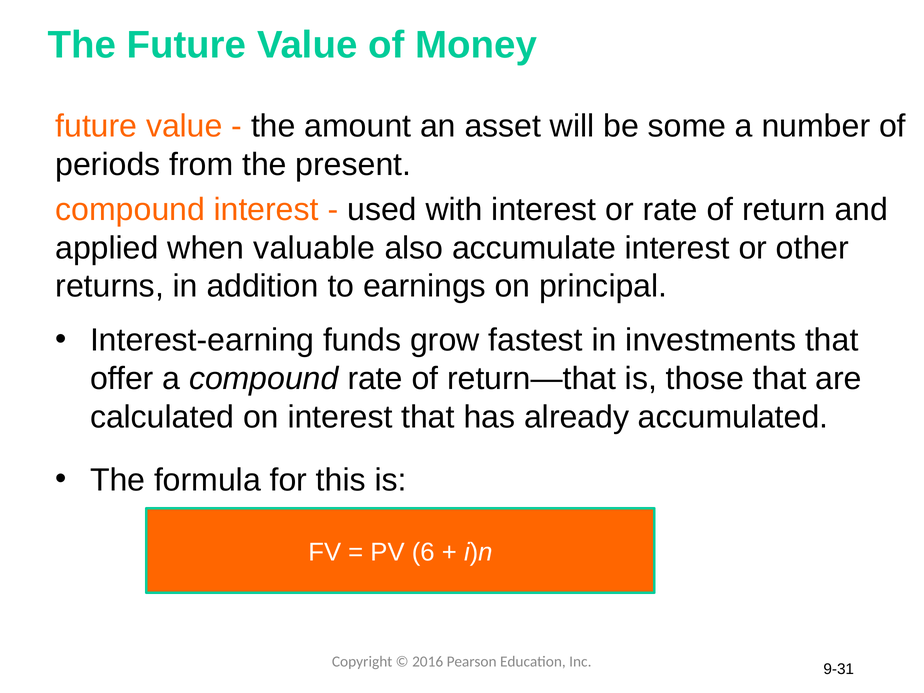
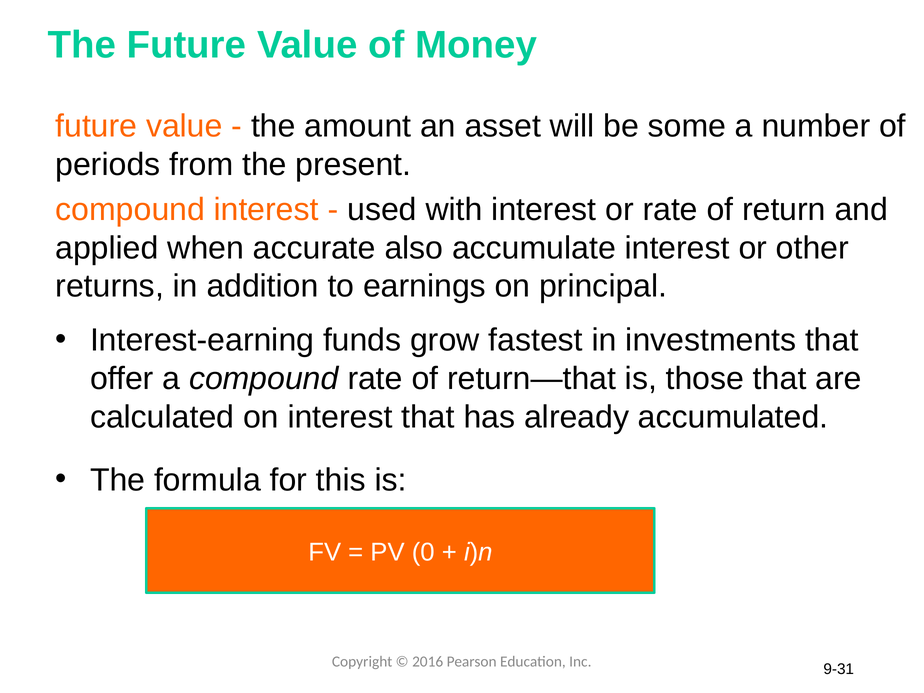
valuable: valuable -> accurate
6: 6 -> 0
